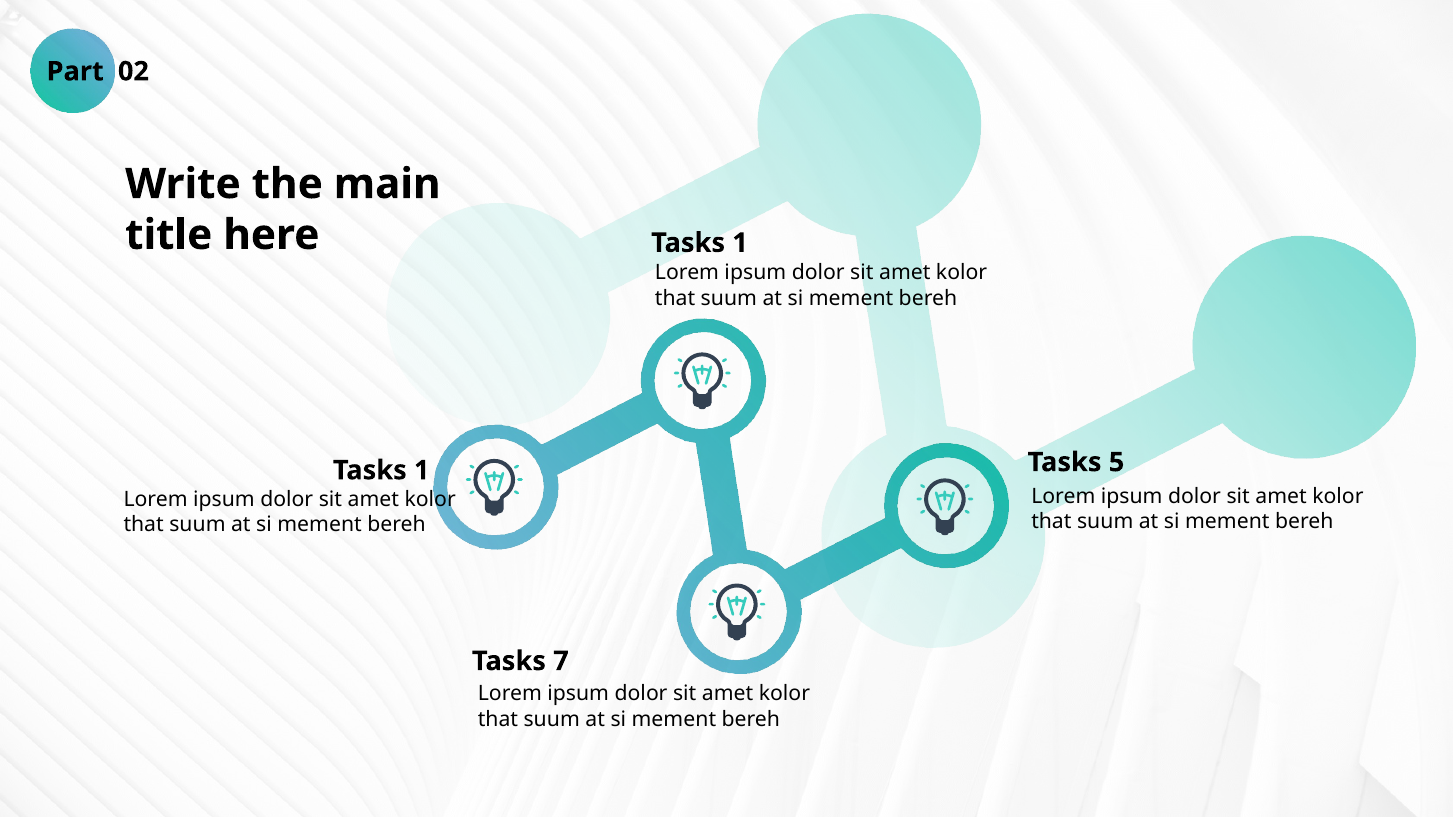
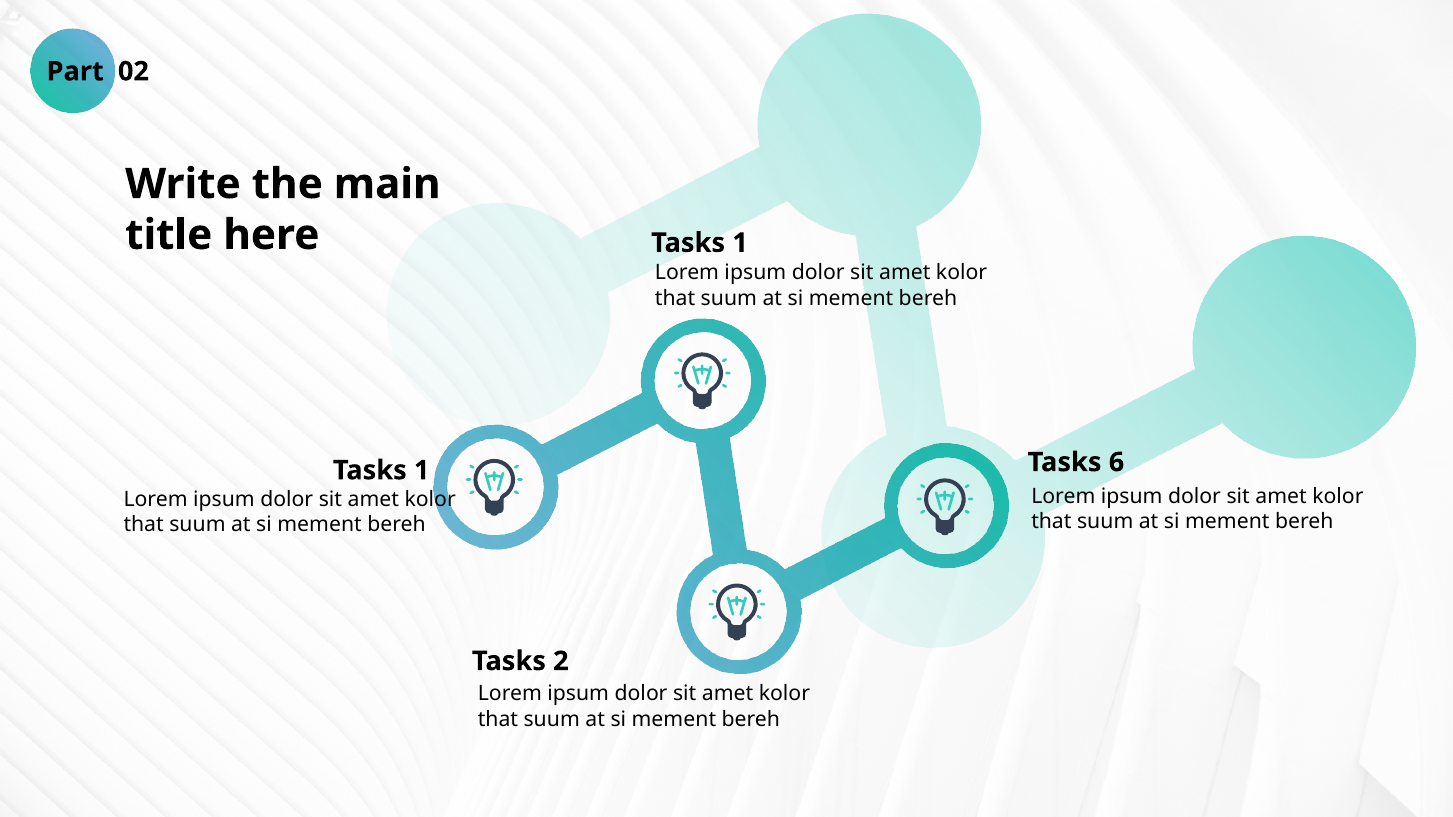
5: 5 -> 6
7: 7 -> 2
